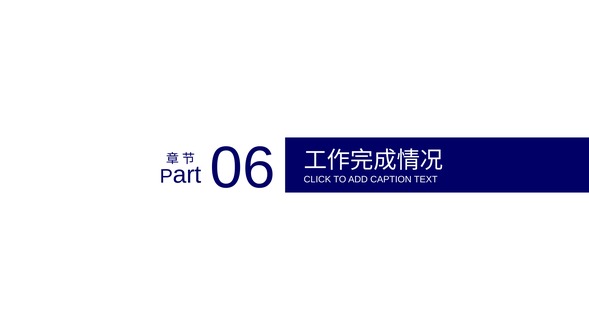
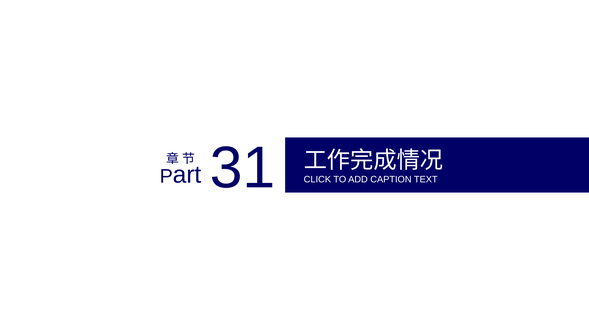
06: 06 -> 31
